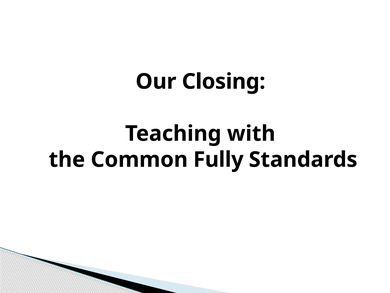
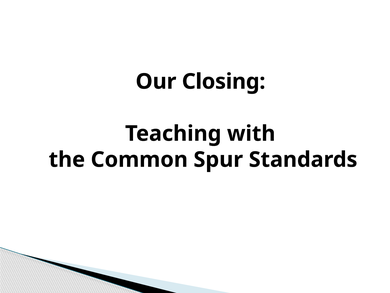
Fully: Fully -> Spur
